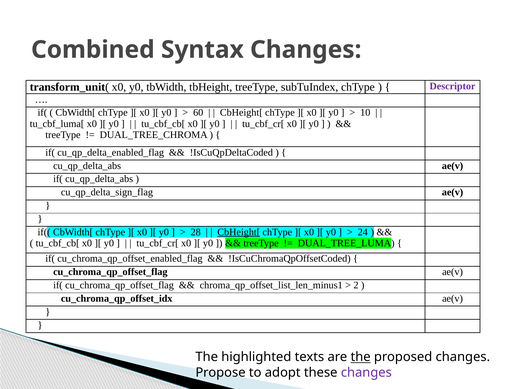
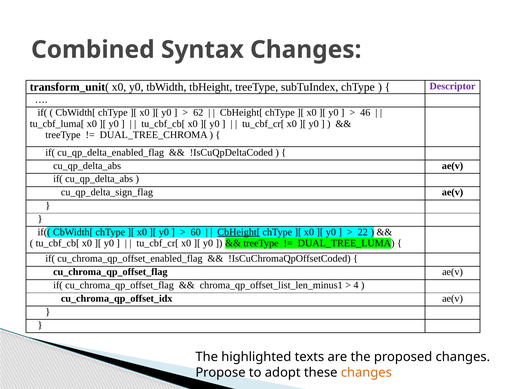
60: 60 -> 62
10: 10 -> 46
28: 28 -> 60
24: 24 -> 22
2: 2 -> 4
the at (361, 357) underline: present -> none
changes at (366, 373) colour: purple -> orange
